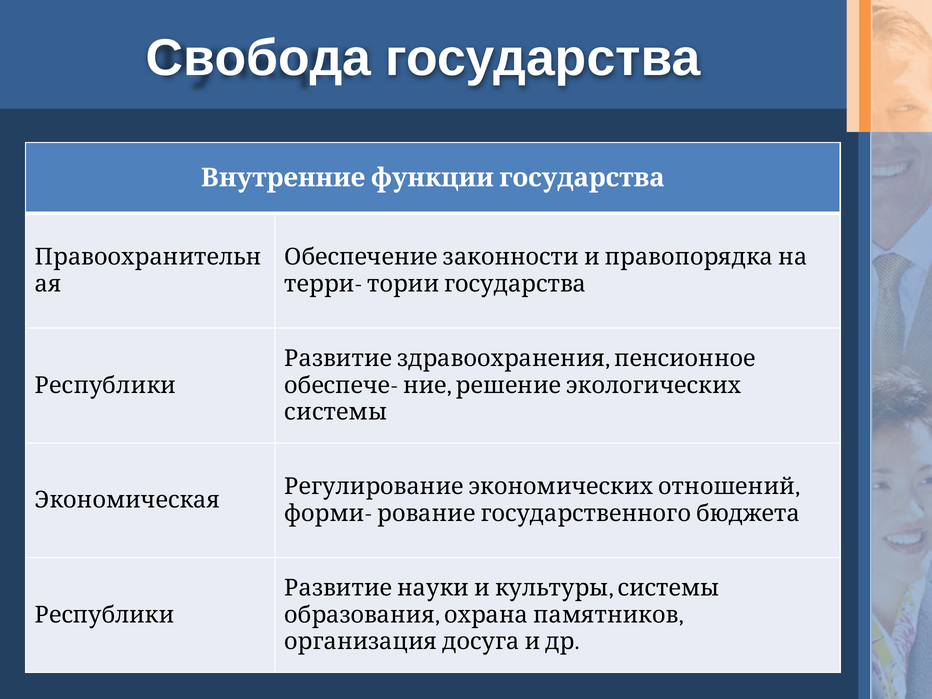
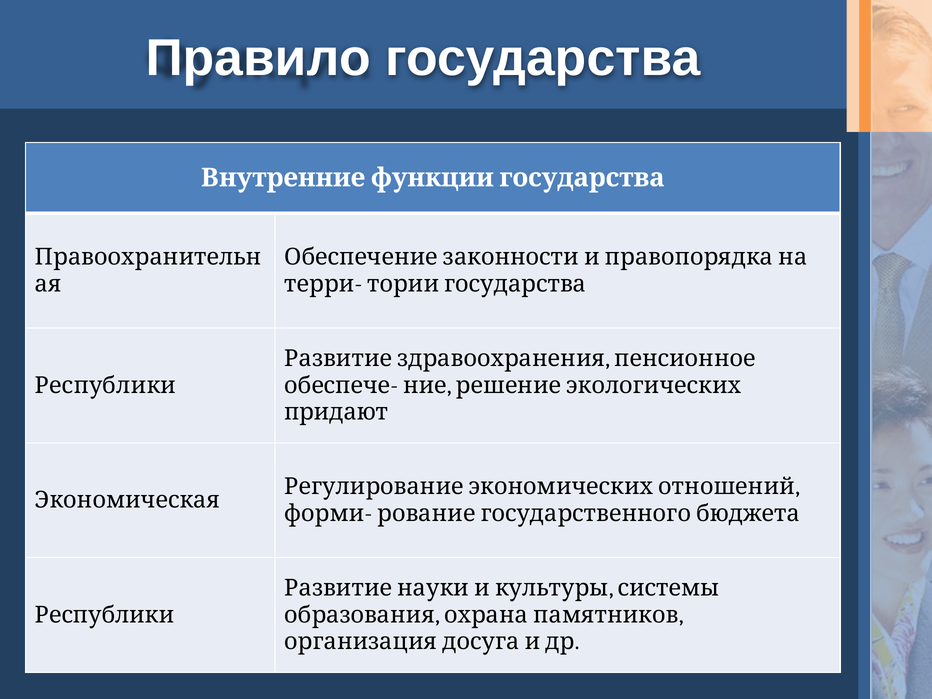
Свобода: Свобода -> Правило
системы at (336, 412): системы -> придают
